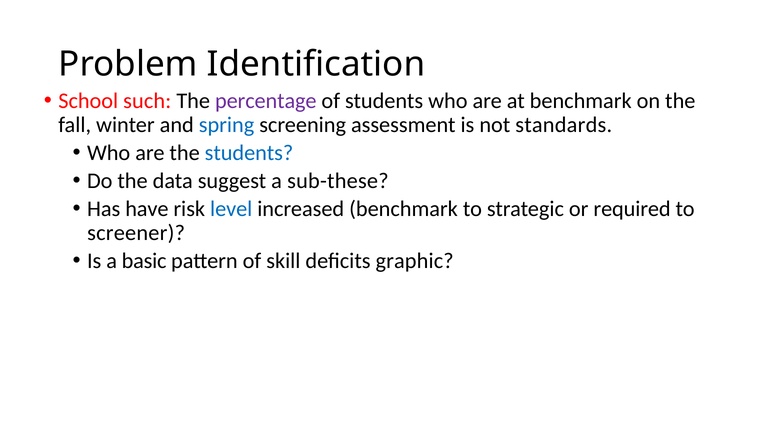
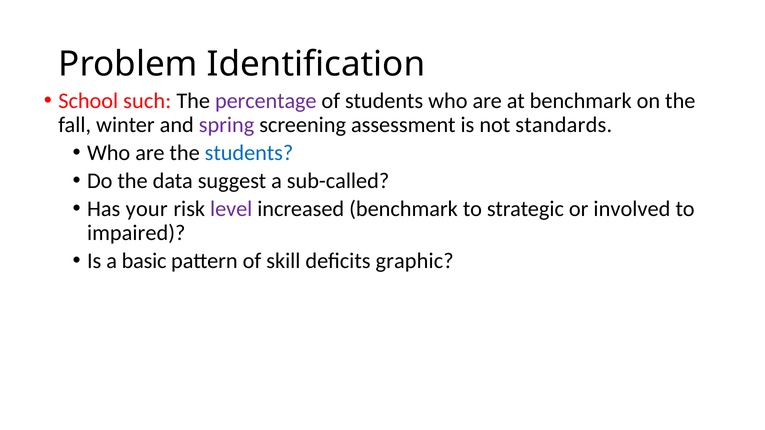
spring colour: blue -> purple
sub-these: sub-these -> sub-called
have: have -> your
level colour: blue -> purple
required: required -> involved
screener: screener -> impaired
